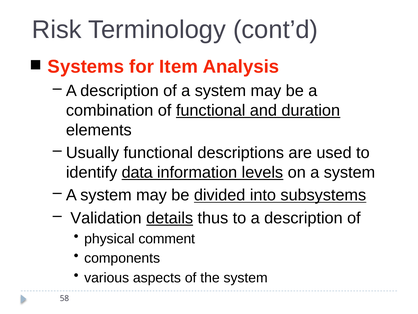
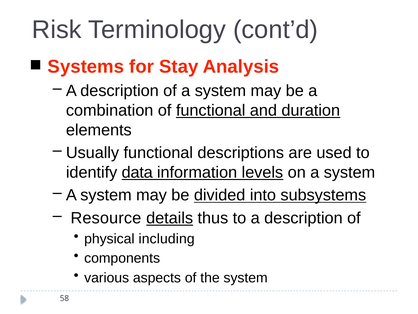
Item: Item -> Stay
Validation: Validation -> Resource
comment: comment -> including
